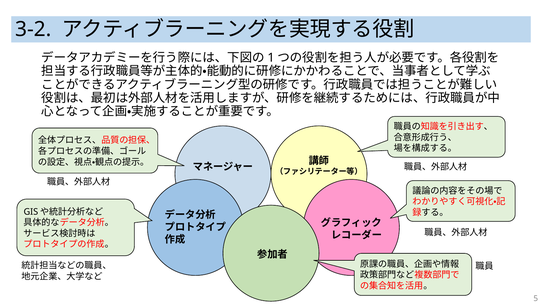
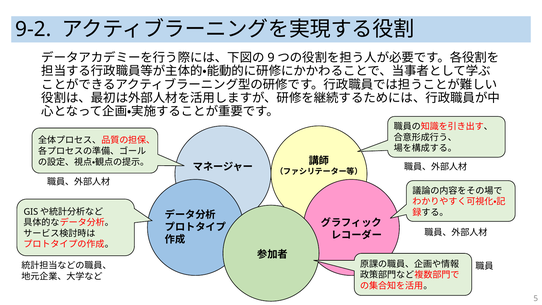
3-2: 3-2 -> 9-2
1: 1 -> 9
